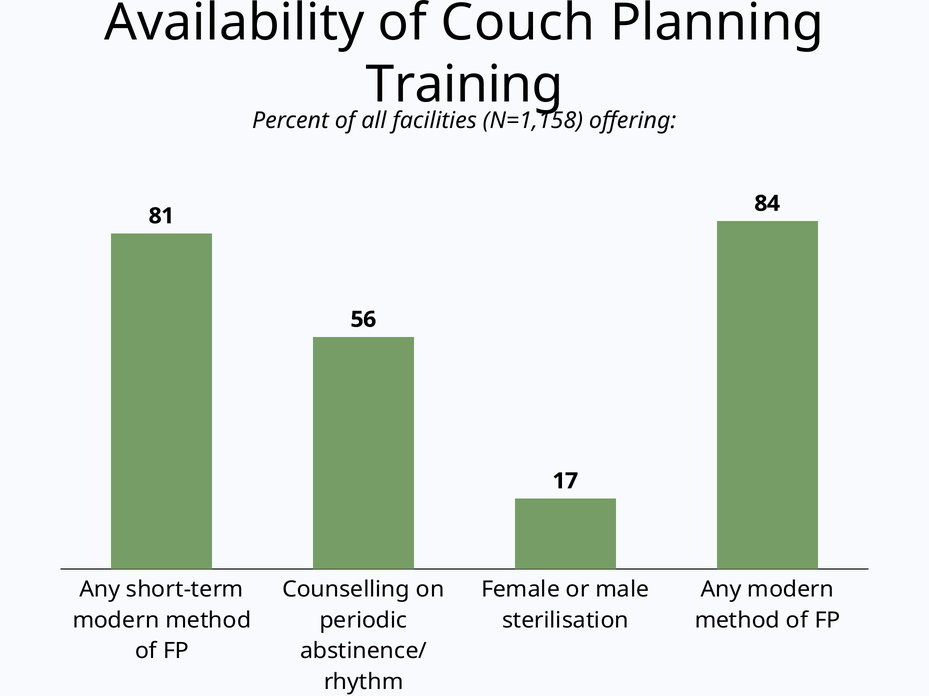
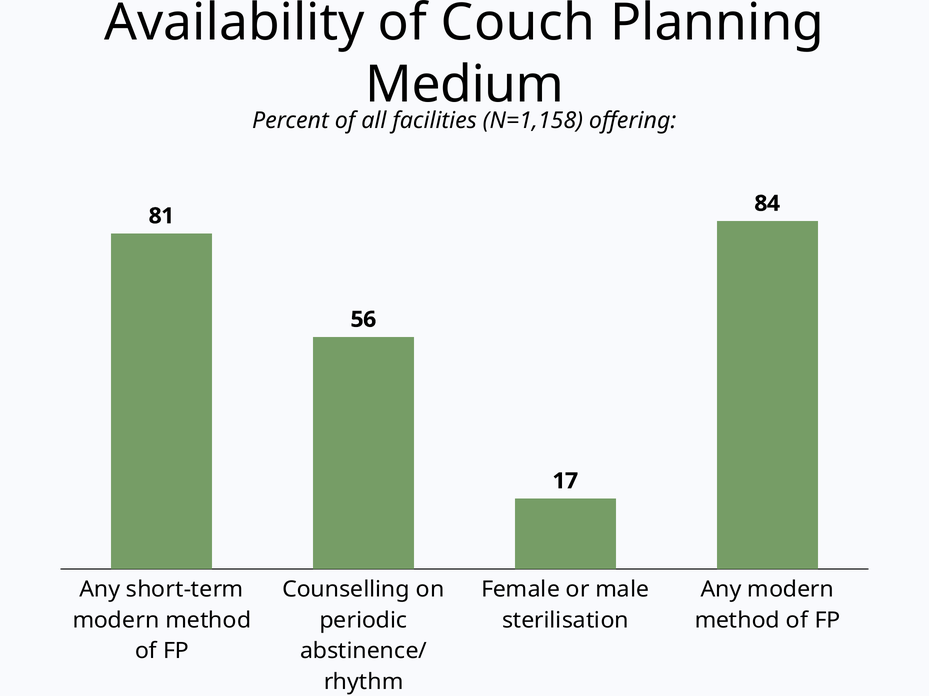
Training: Training -> Medium
